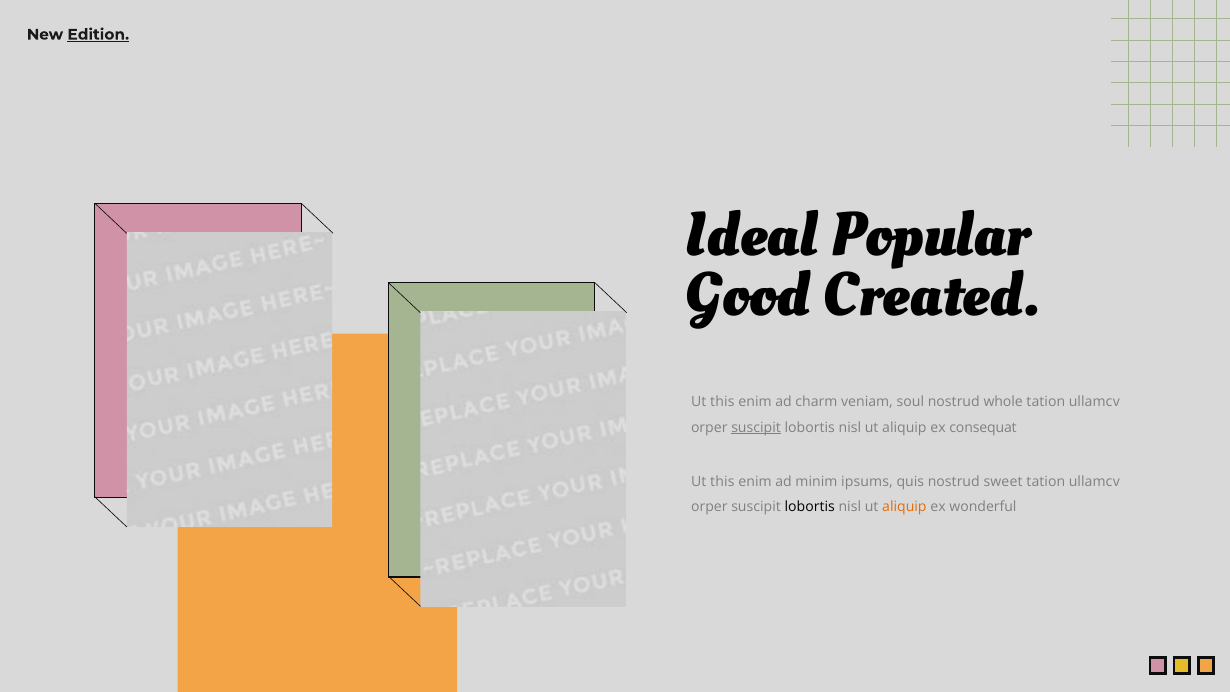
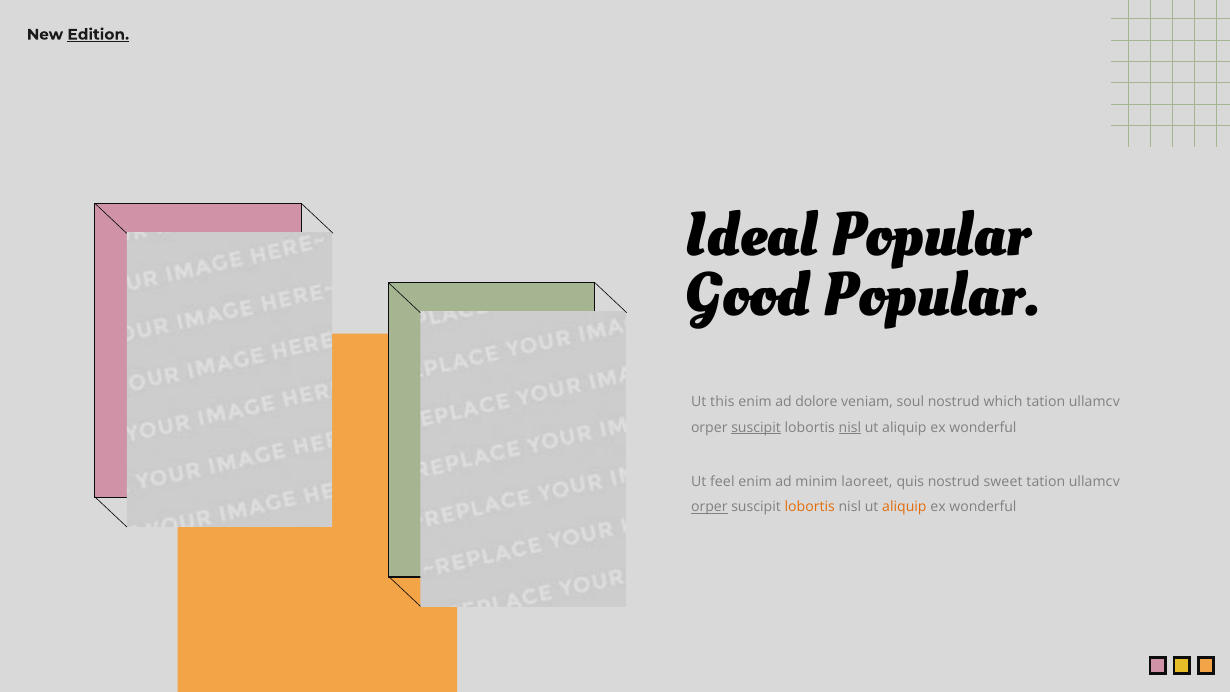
Good Created: Created -> Popular
charm: charm -> dolore
whole: whole -> which
nisl at (850, 428) underline: none -> present
consequat at (983, 428): consequat -> wonderful
this at (722, 481): this -> feel
ipsums: ipsums -> laoreet
orper at (709, 507) underline: none -> present
lobortis at (810, 507) colour: black -> orange
